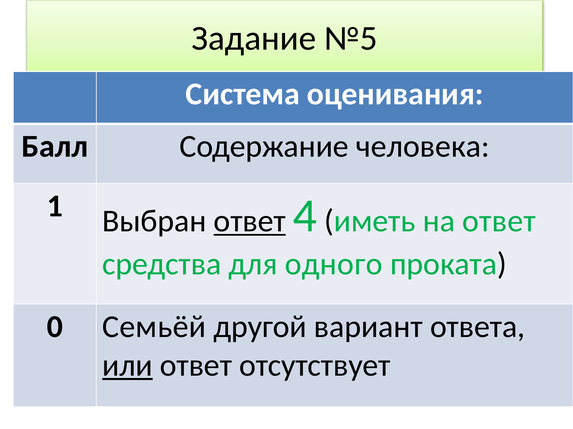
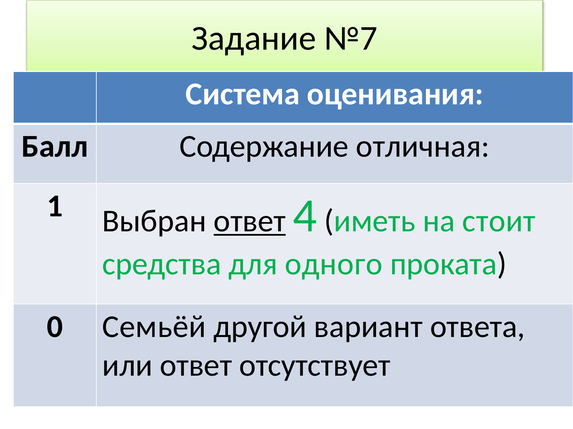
№5: №5 -> №7
человека: человека -> отличная
на ответ: ответ -> стоит
или underline: present -> none
